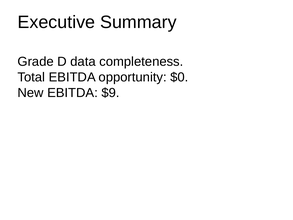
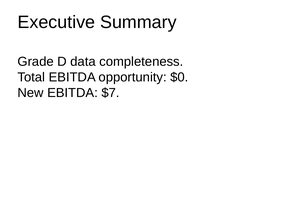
$9: $9 -> $7
